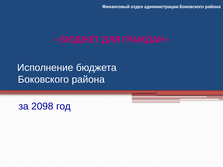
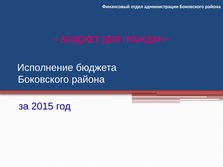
2098: 2098 -> 2015
